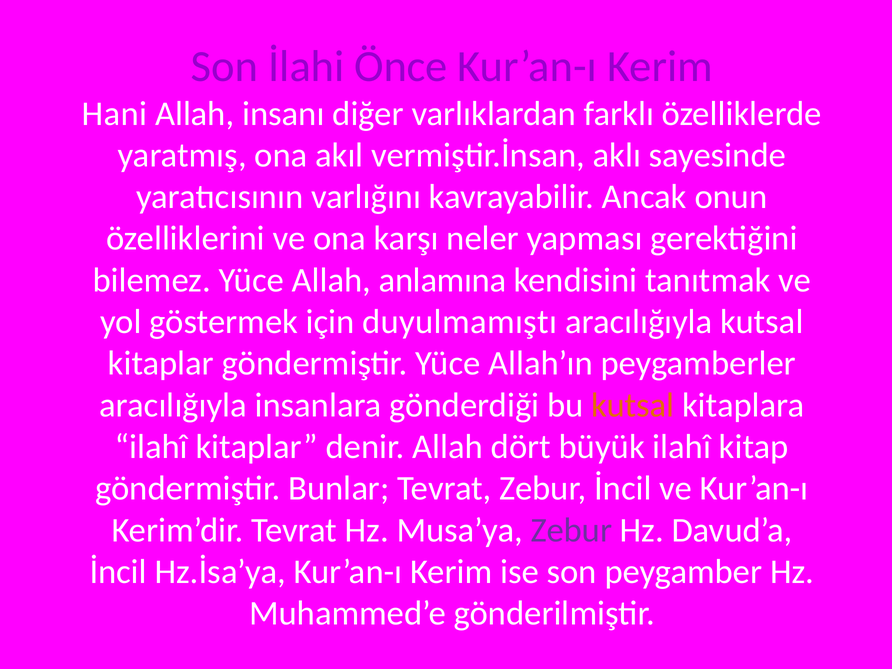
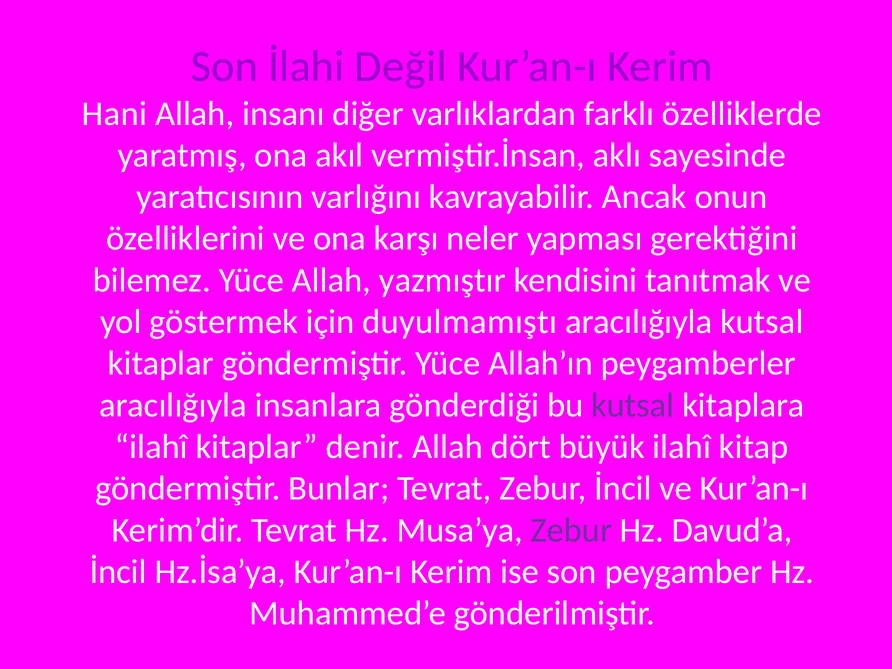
Önce: Önce -> Değil
anlamına: anlamına -> yazmıştır
kutsal at (633, 405) colour: orange -> purple
